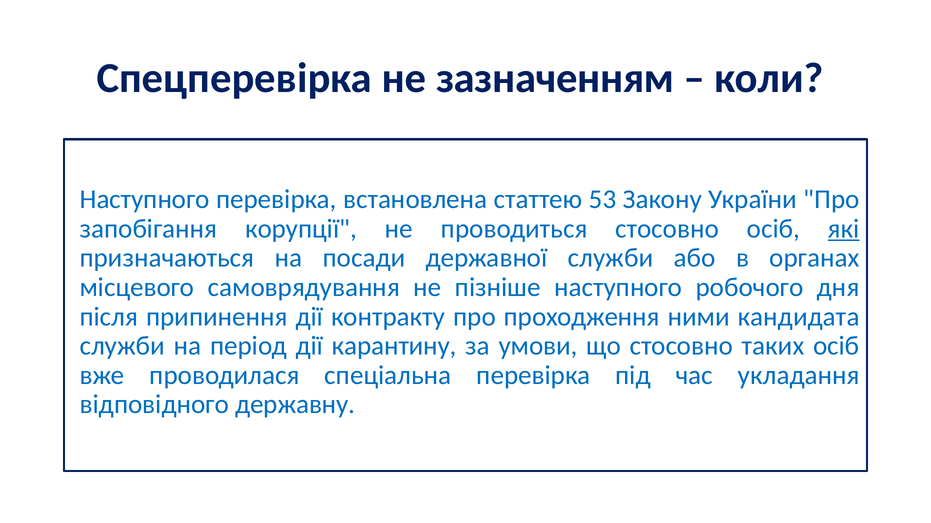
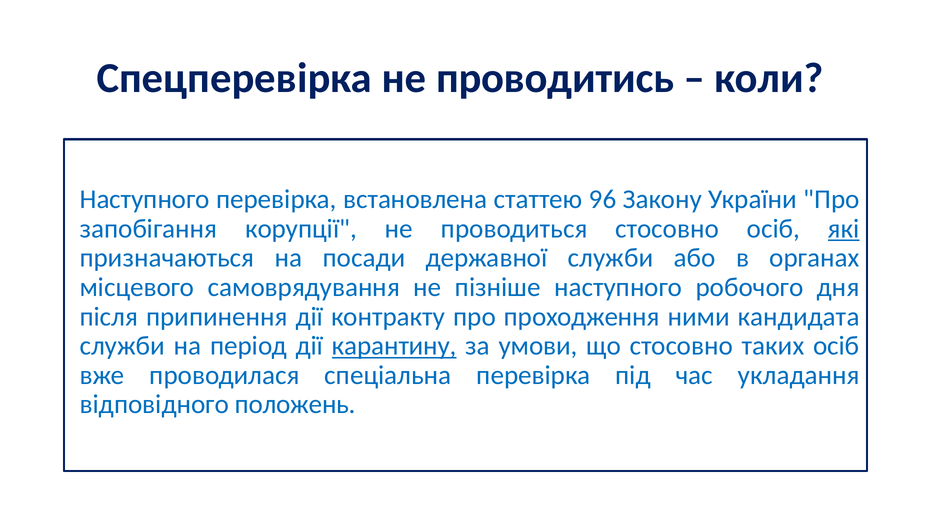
зазначенням: зазначенням -> проводитись
53: 53 -> 96
карантину underline: none -> present
державну: державну -> положень
